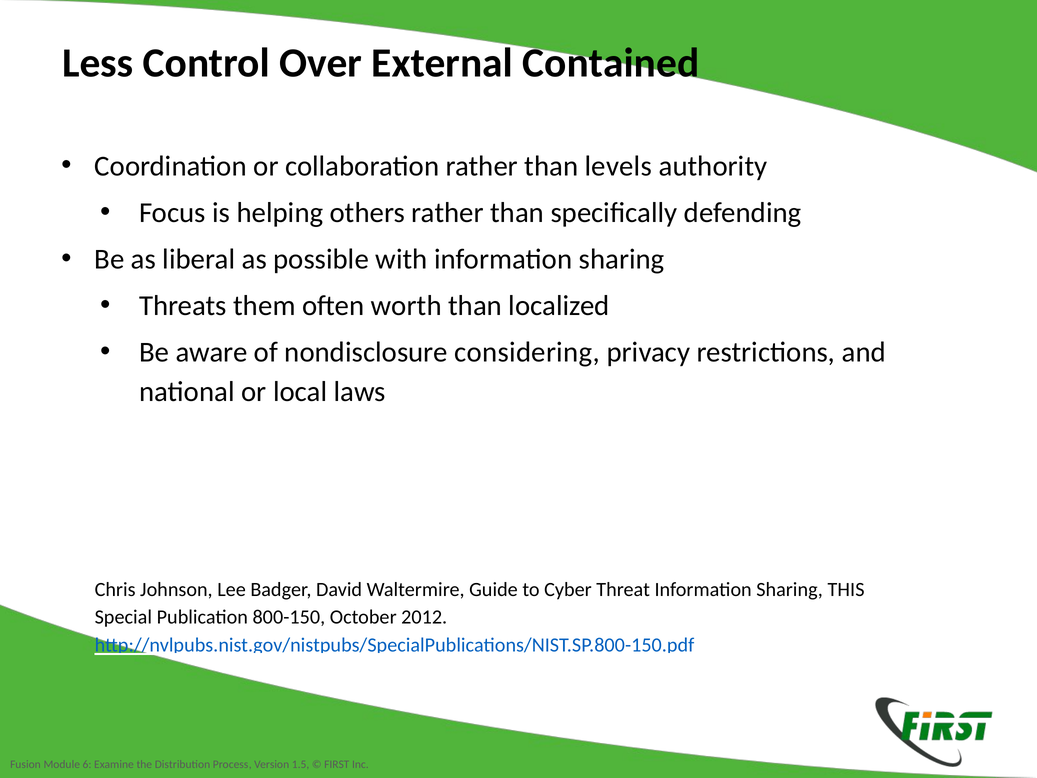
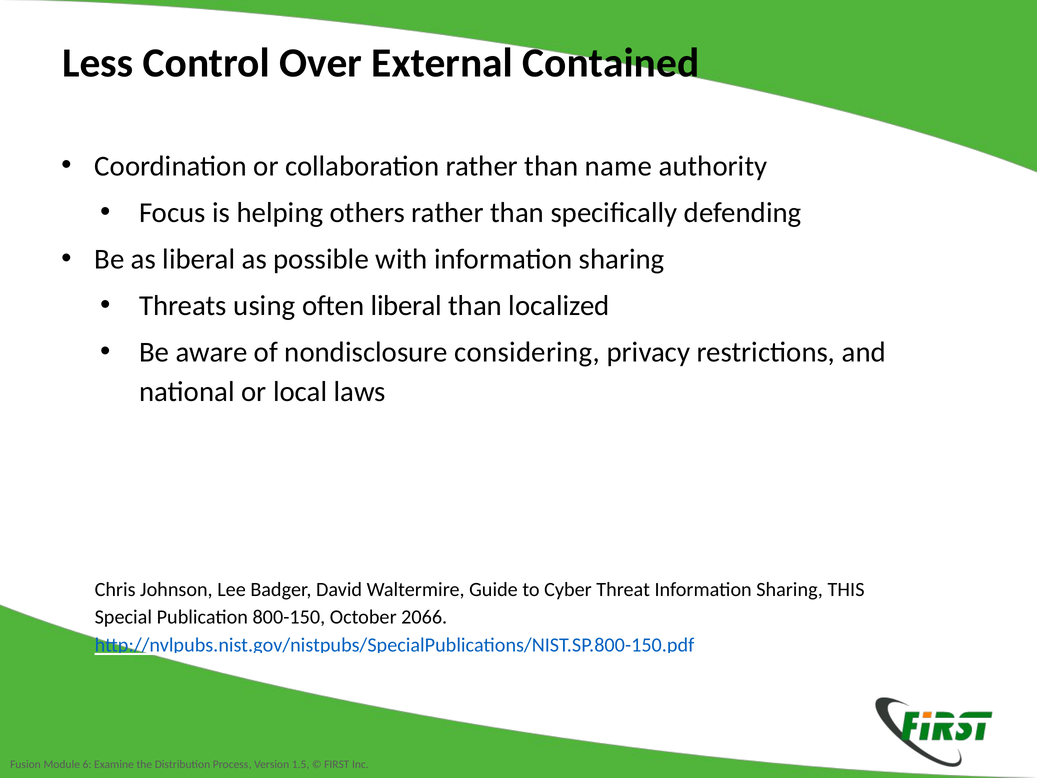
levels: levels -> name
them: them -> using
often worth: worth -> liberal
2012: 2012 -> 2066
